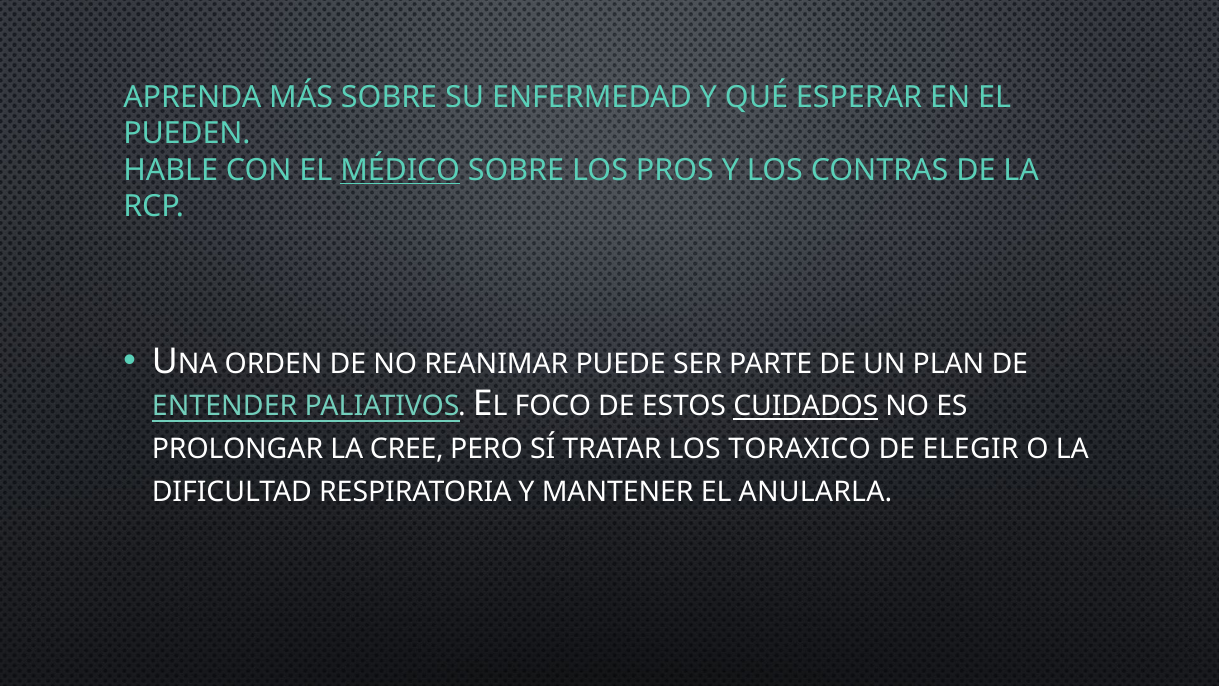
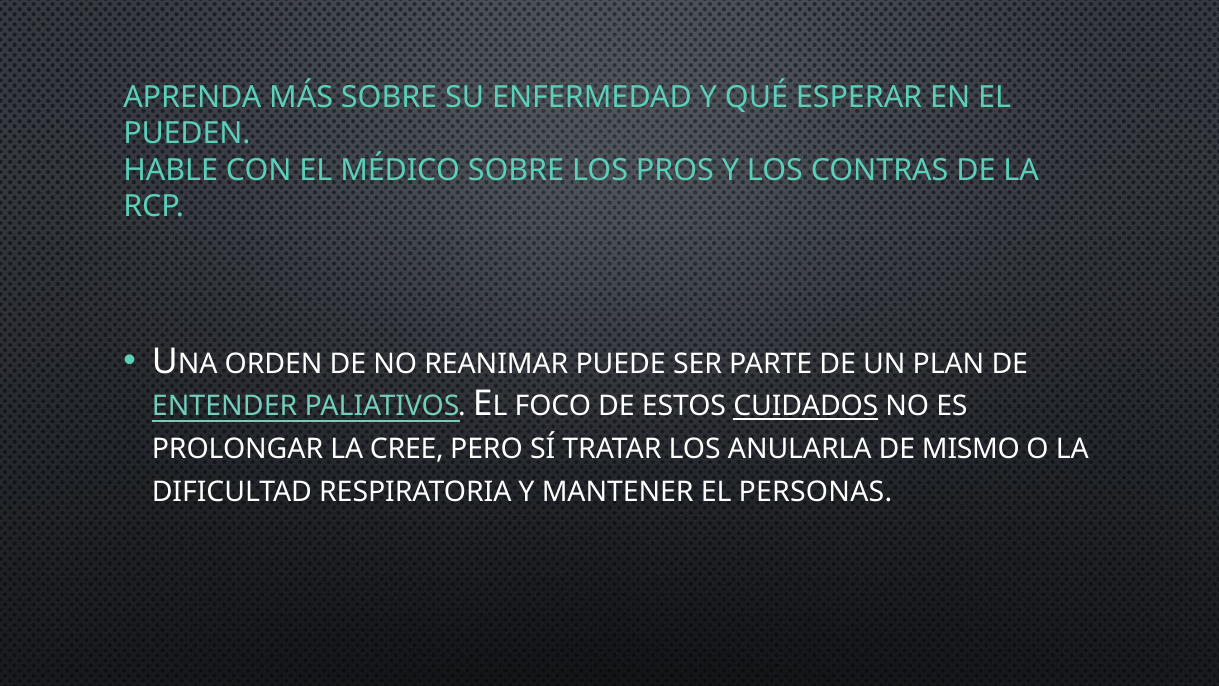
MÉDICO underline: present -> none
TORAXICO: TORAXICO -> ANULARLA
ELEGIR: ELEGIR -> MISMO
ANULARLA: ANULARLA -> PERSONAS
